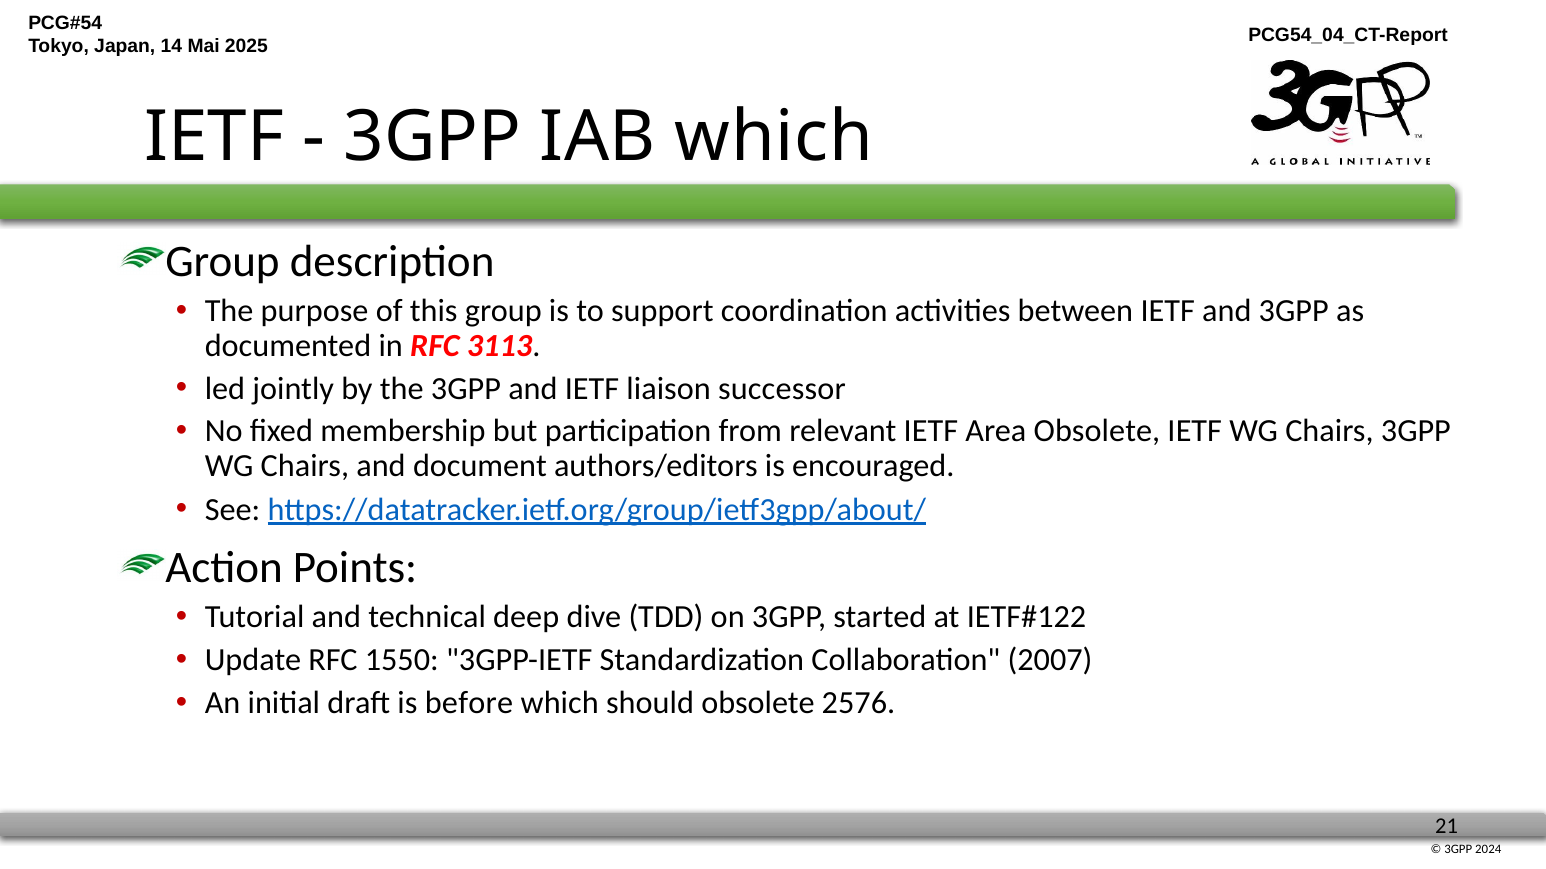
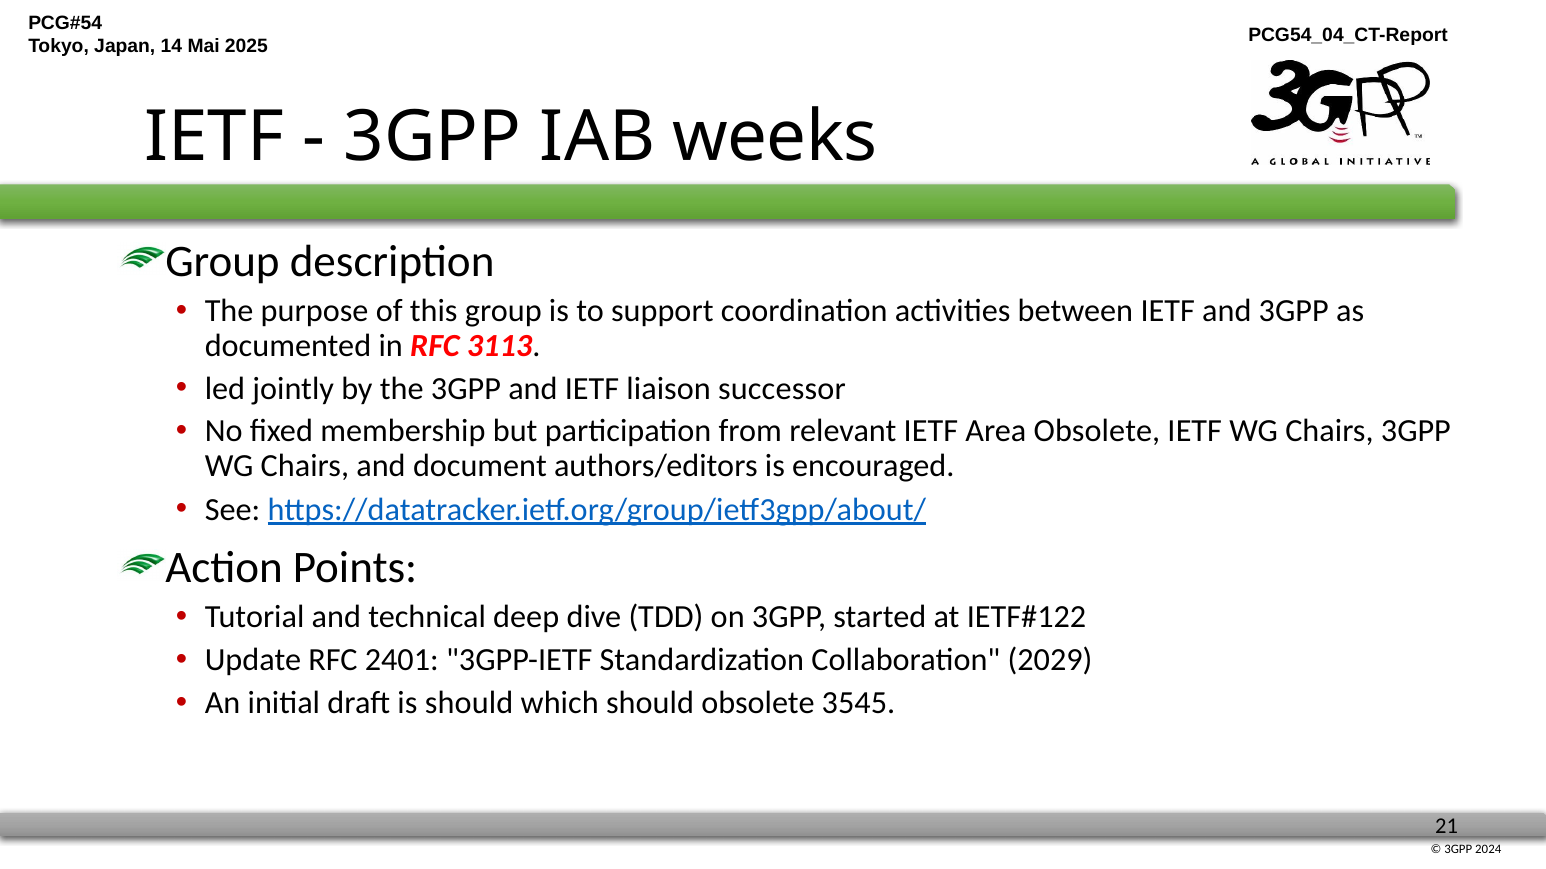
IAB which: which -> weeks
1550: 1550 -> 2401
2007: 2007 -> 2029
is before: before -> should
2576: 2576 -> 3545
